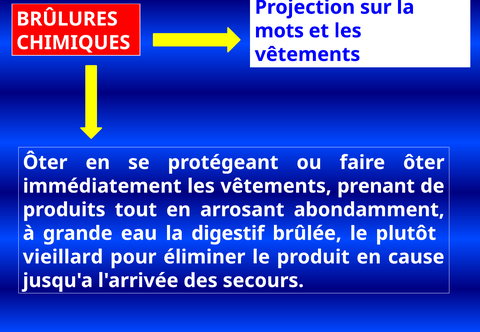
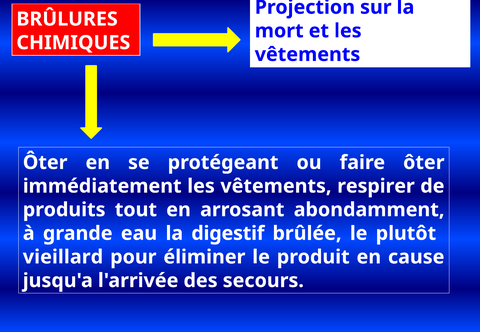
mots: mots -> mort
prenant: prenant -> respirer
